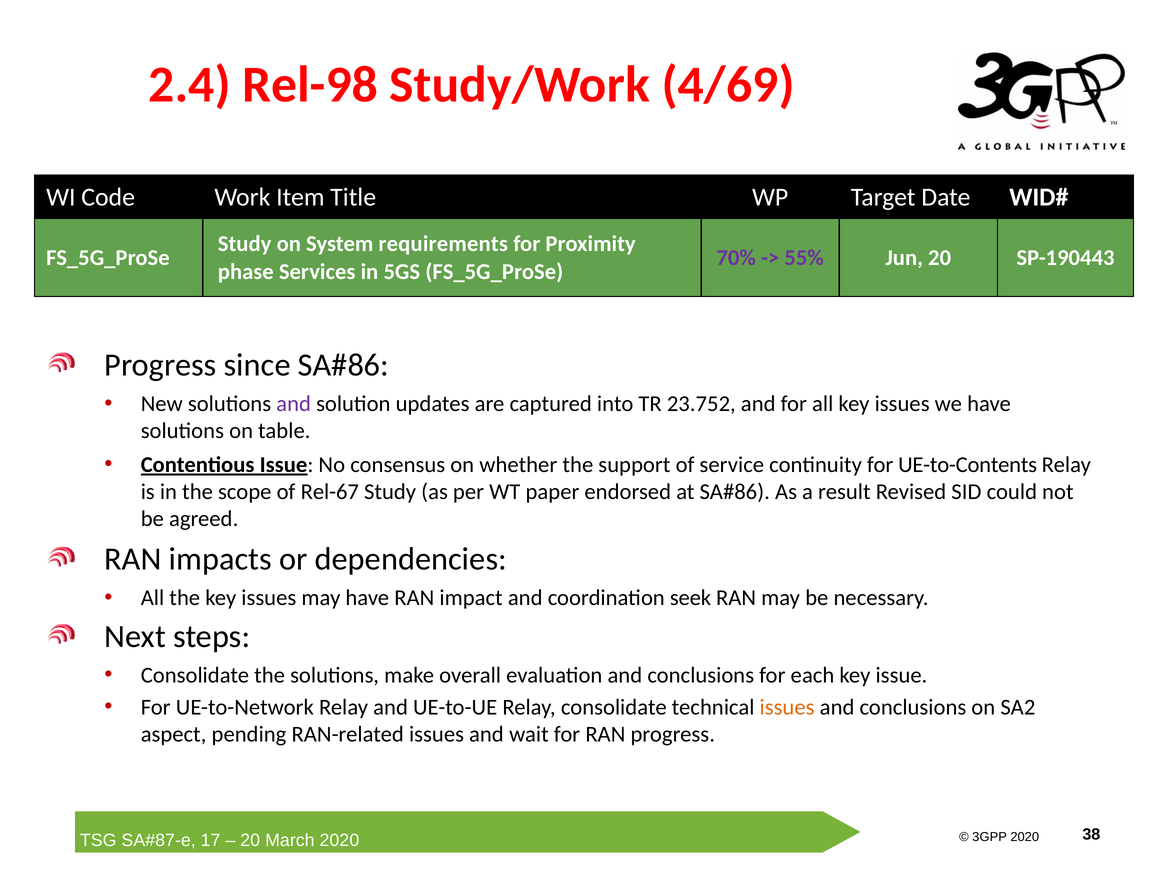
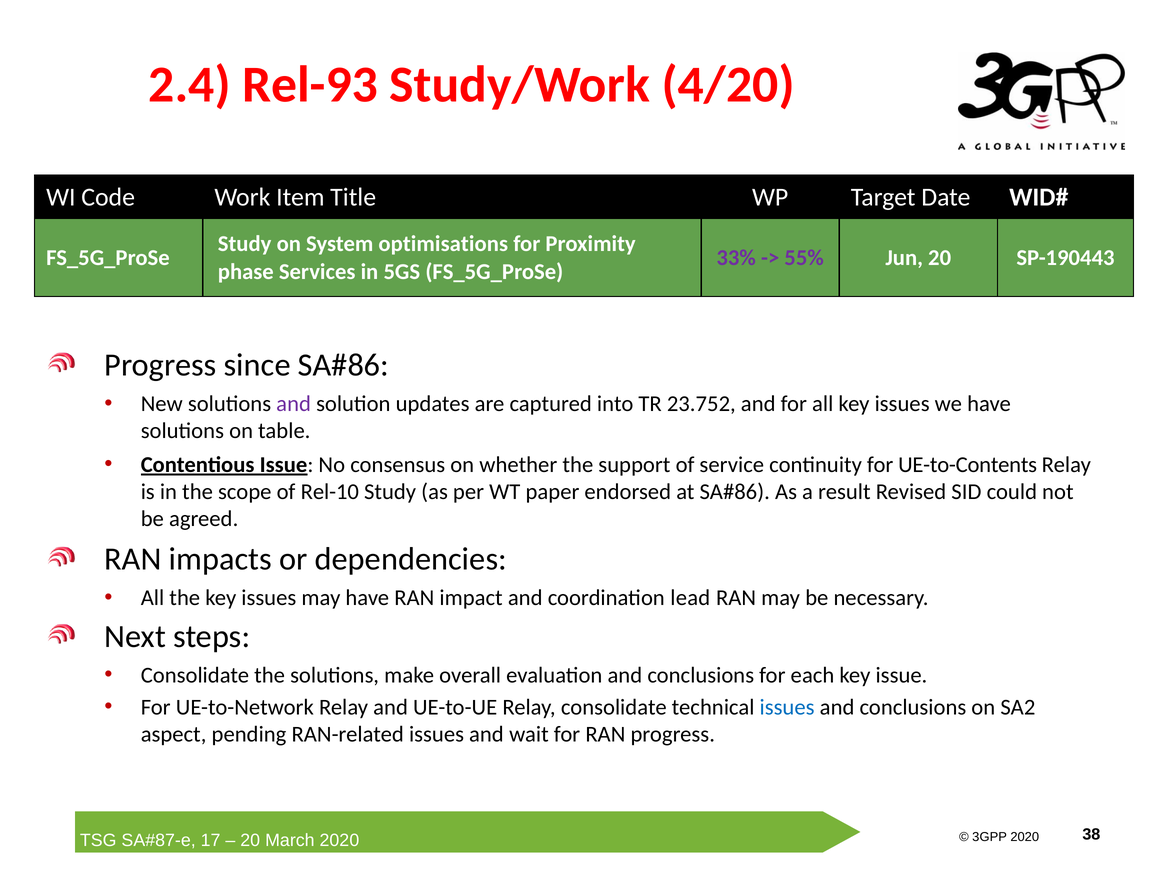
Rel-98: Rel-98 -> Rel-93
4/69: 4/69 -> 4/20
requirements: requirements -> optimisations
70%: 70% -> 33%
Rel-67: Rel-67 -> Rel-10
seek: seek -> lead
issues at (787, 707) colour: orange -> blue
